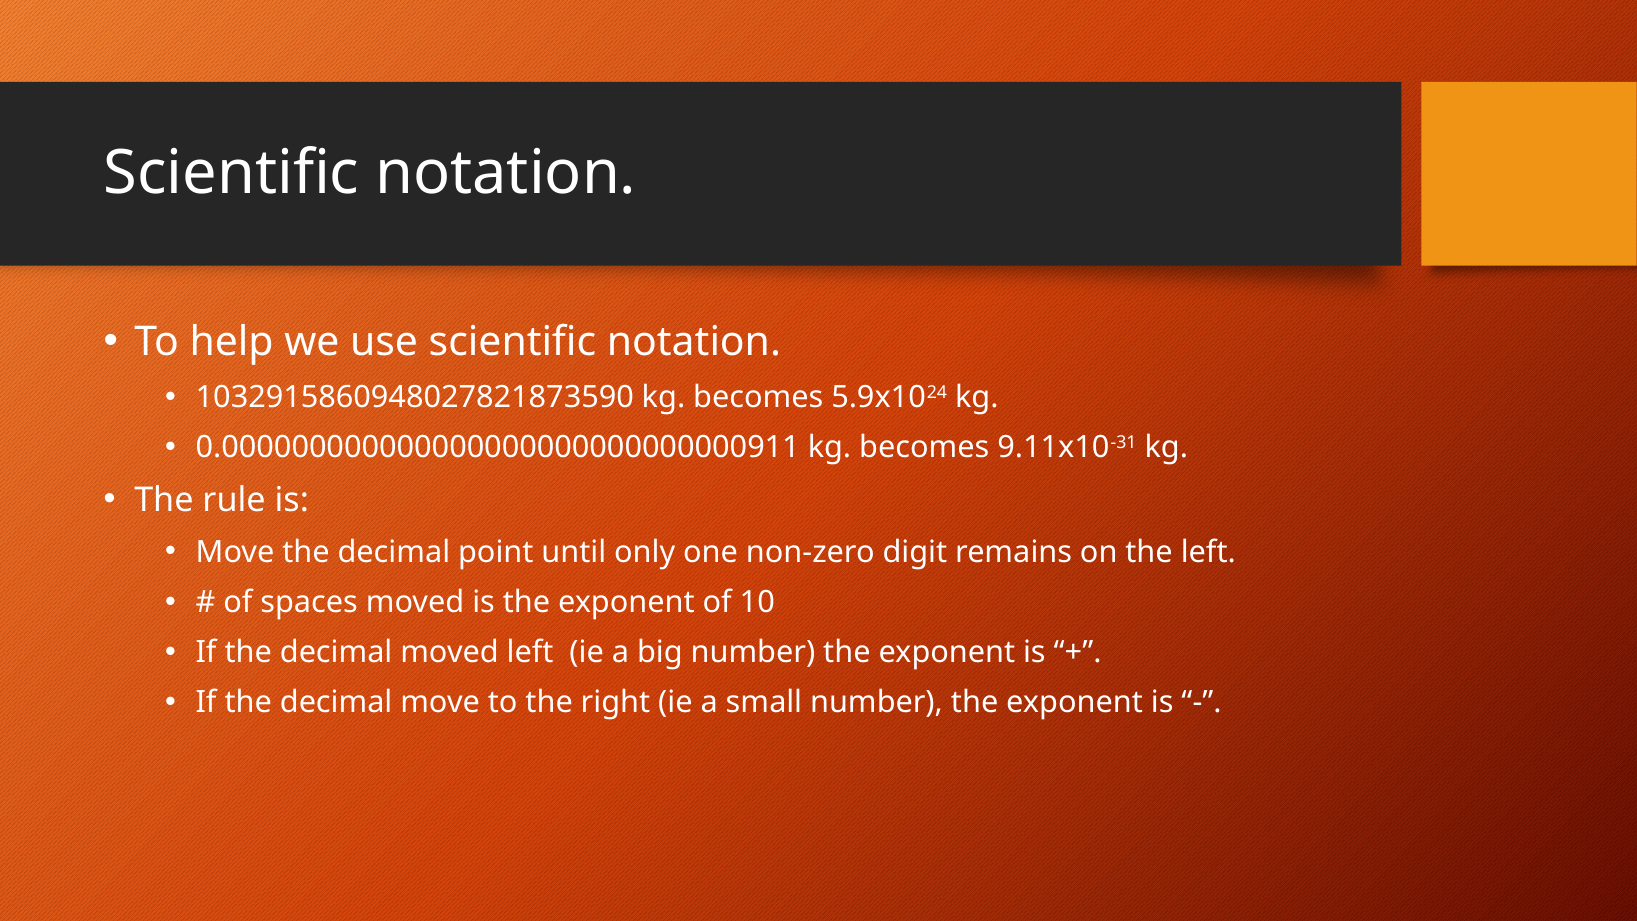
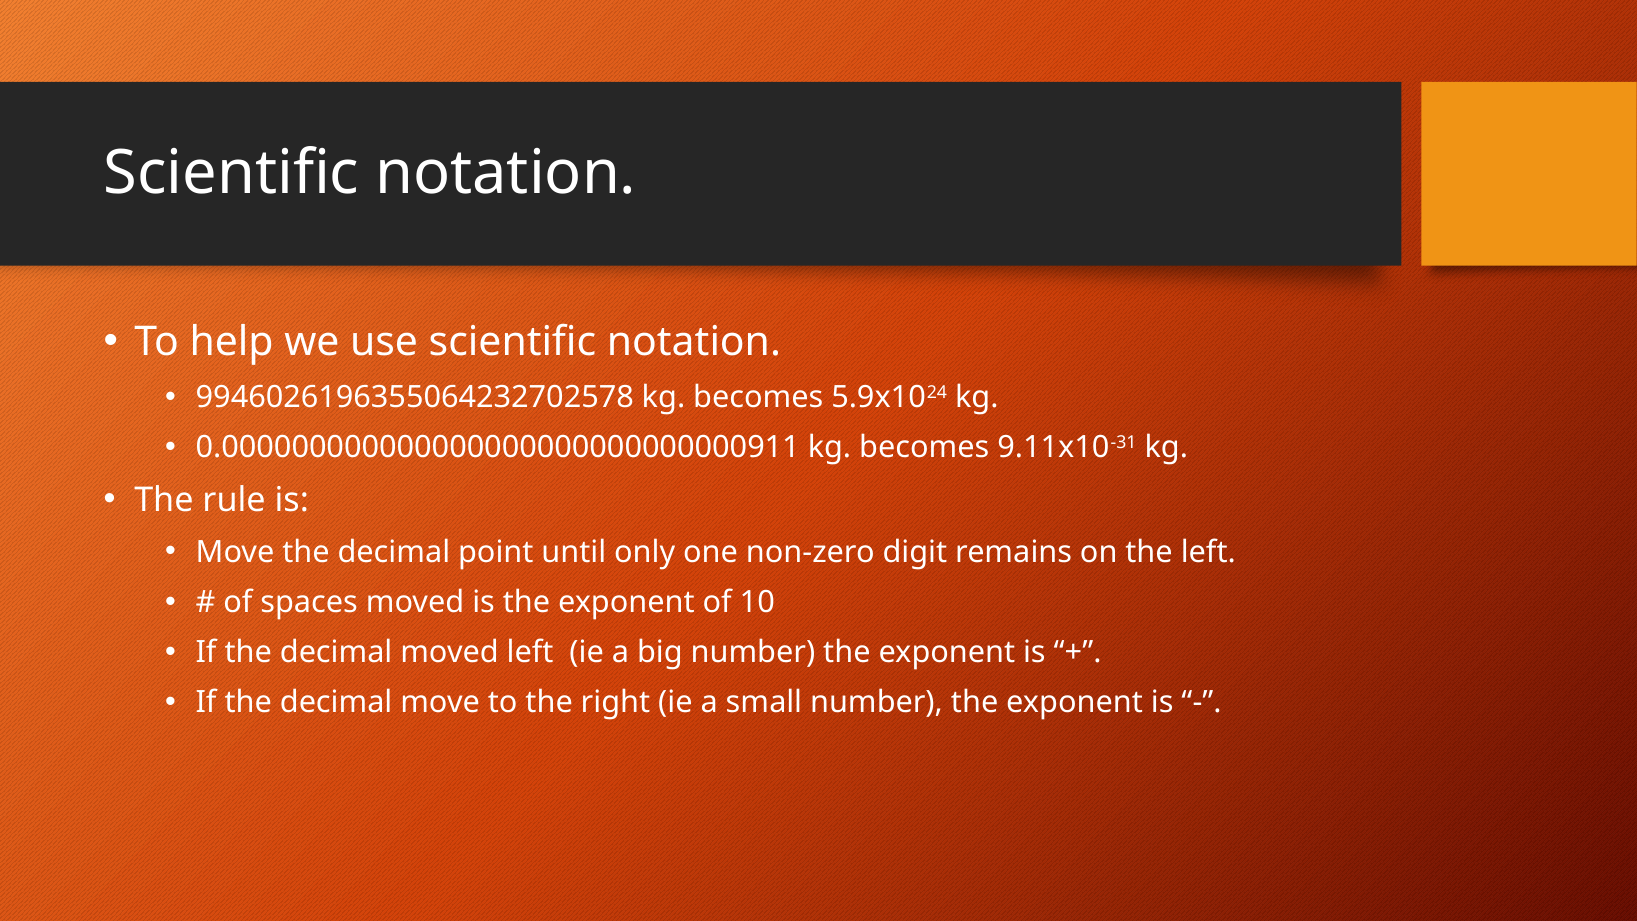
1032915860948027821873590: 1032915860948027821873590 -> 9946026196355064232702578
